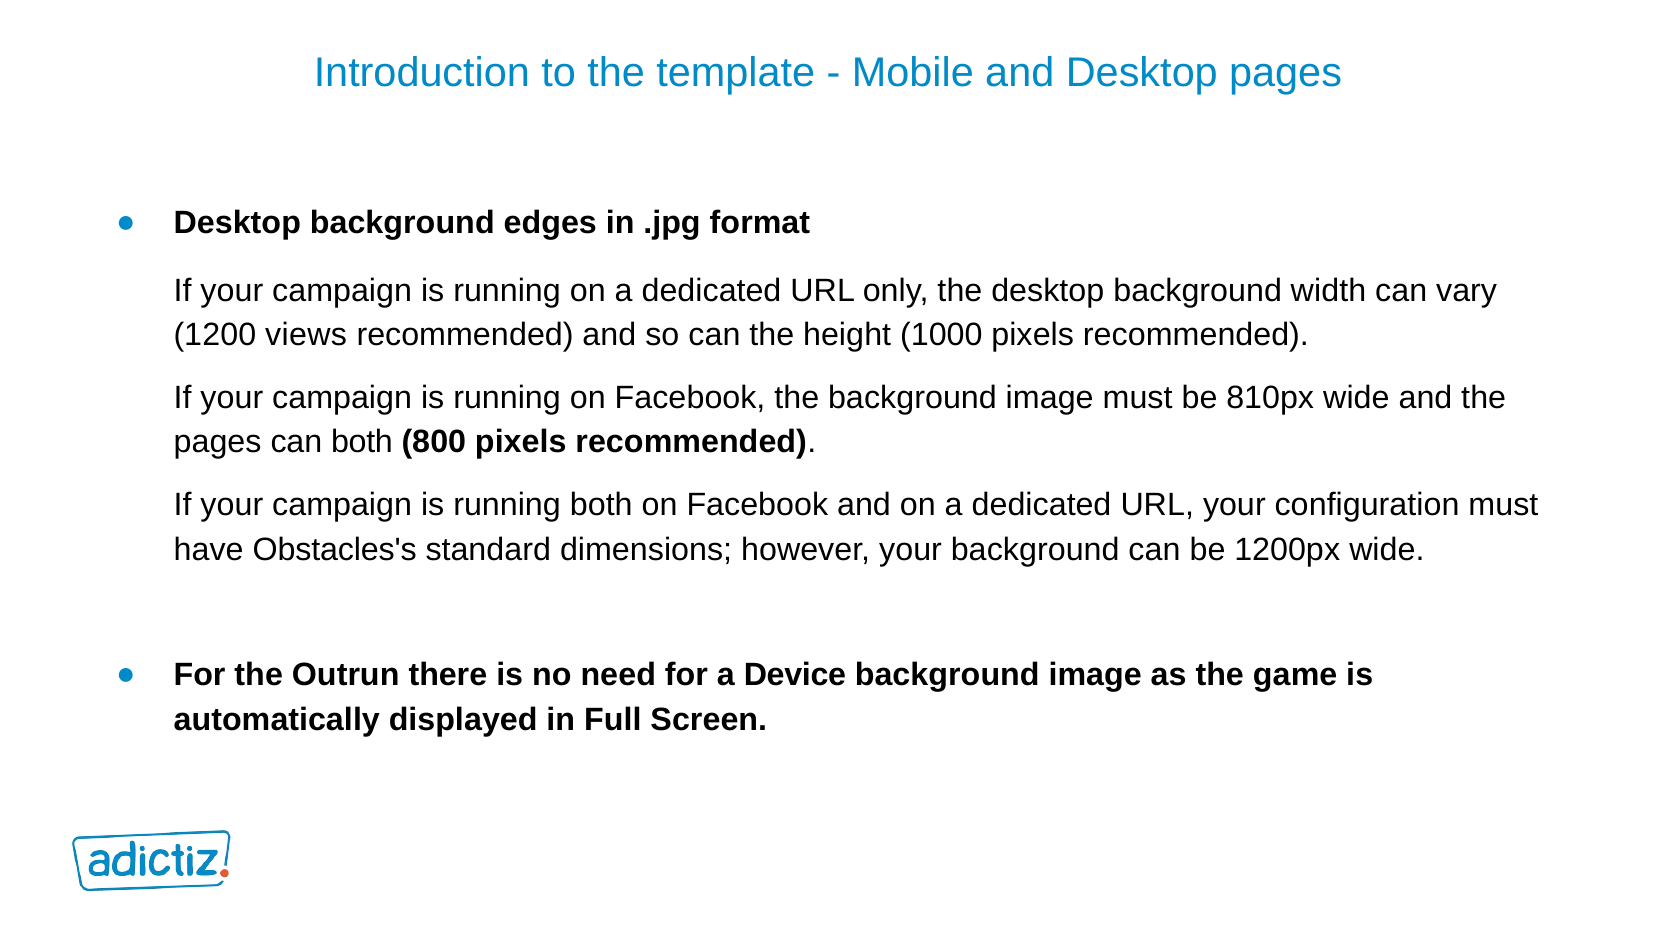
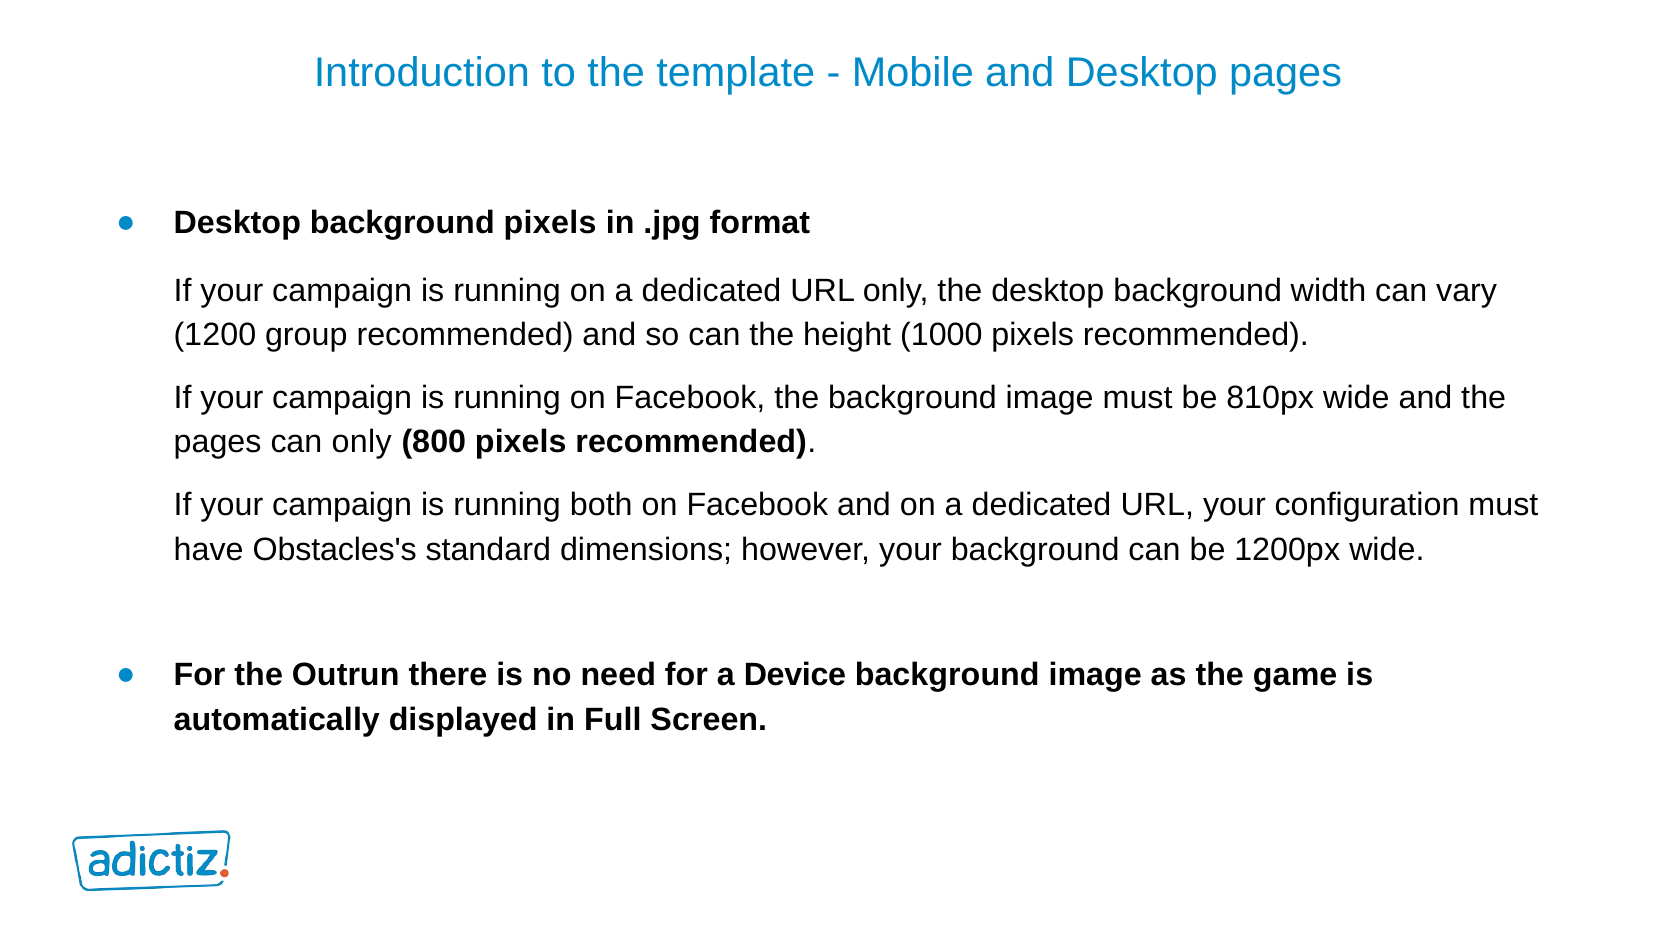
background edges: edges -> pixels
views: views -> group
can both: both -> only
